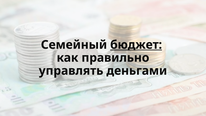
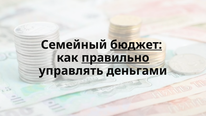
правильно underline: none -> present
